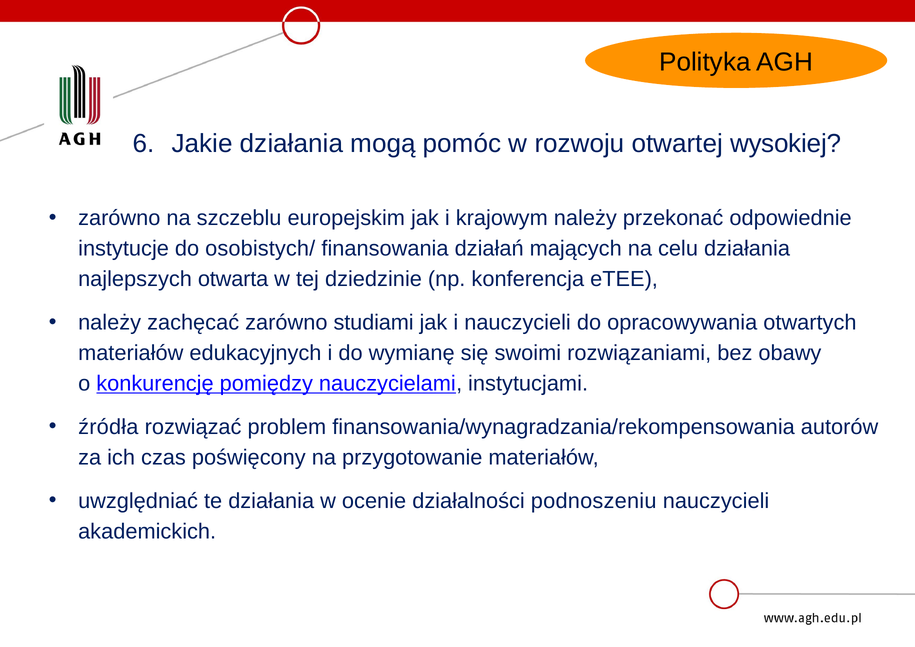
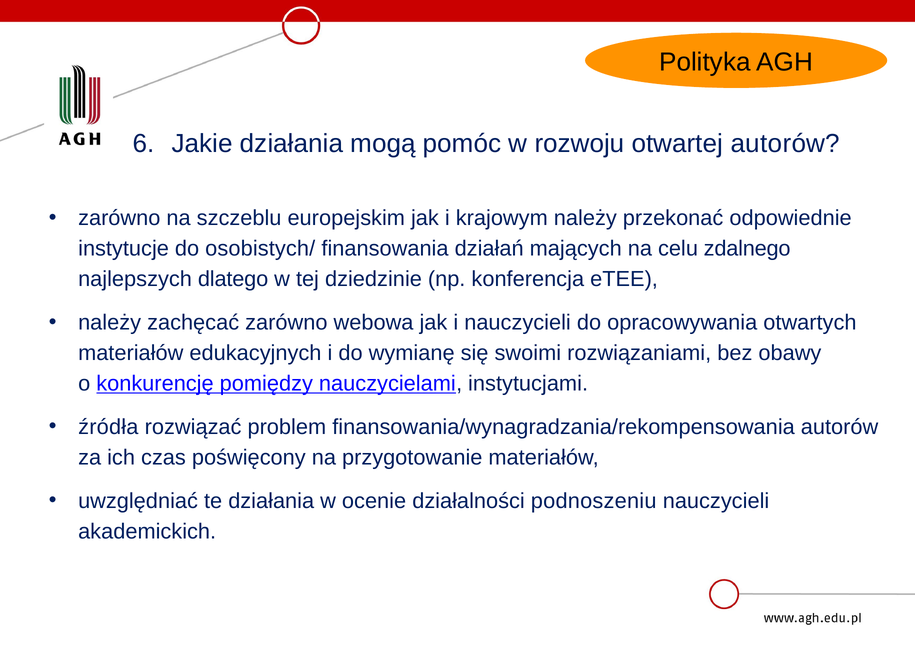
otwartej wysokiej: wysokiej -> autorów
celu działania: działania -> zdalnego
otwarta: otwarta -> dlatego
studiami: studiami -> webowa
